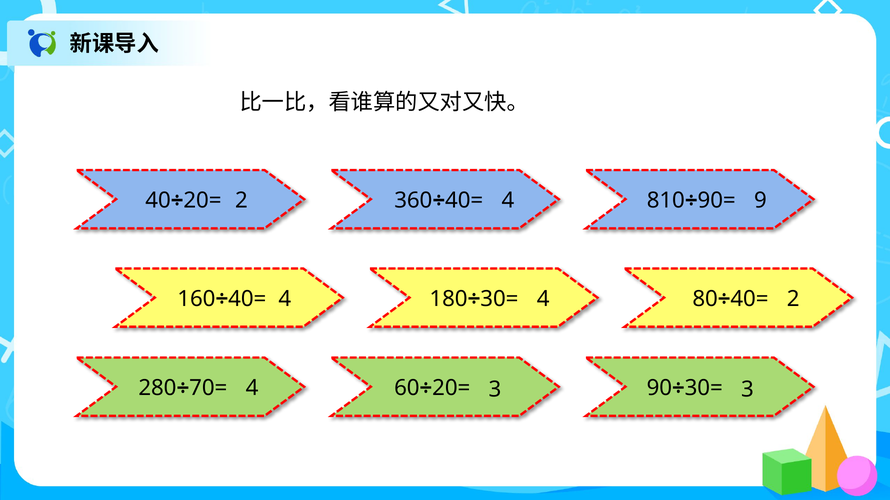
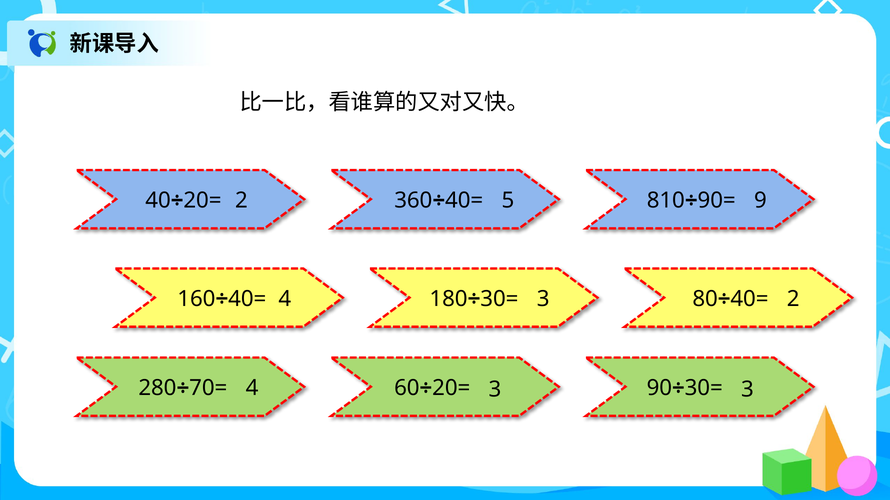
4 at (508, 201): 4 -> 5
4 at (543, 299): 4 -> 3
